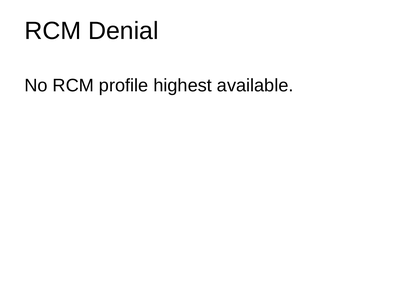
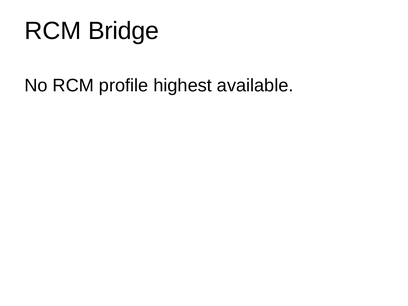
Denial: Denial -> Bridge
